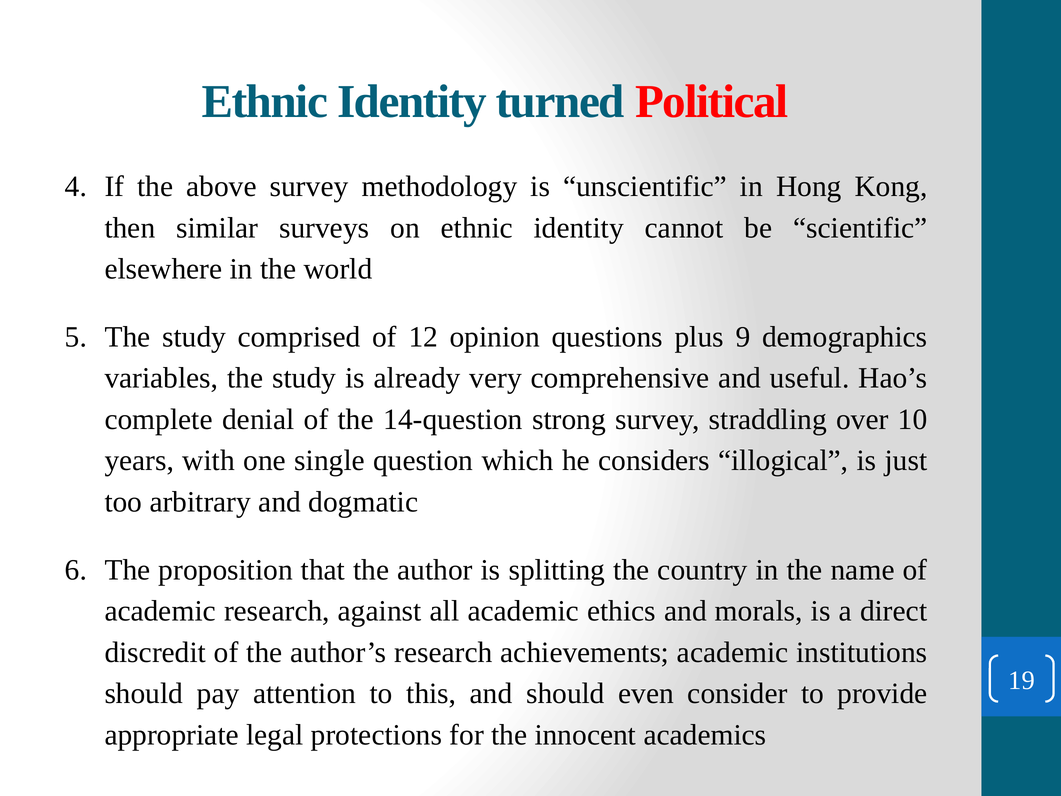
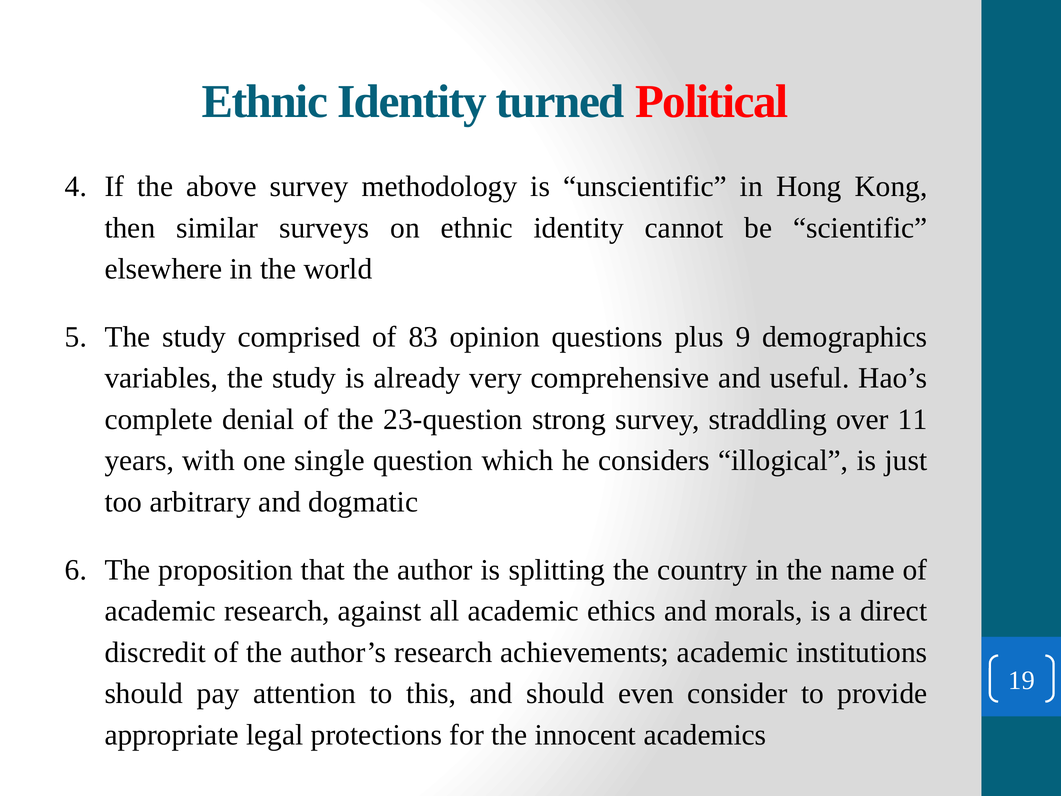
12: 12 -> 83
14-question: 14-question -> 23-question
10: 10 -> 11
